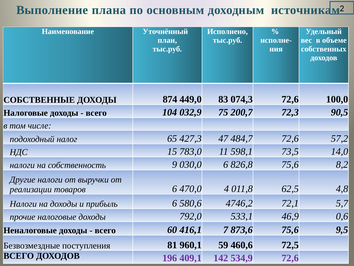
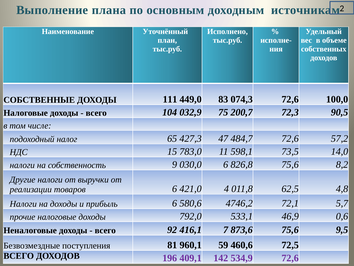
874: 874 -> 111
470,0: 470,0 -> 421,0
60: 60 -> 92
